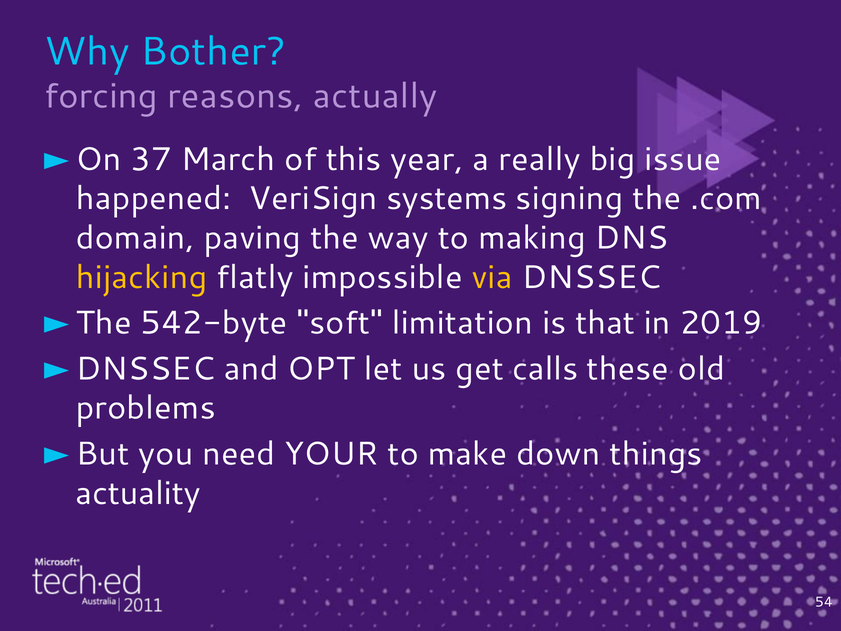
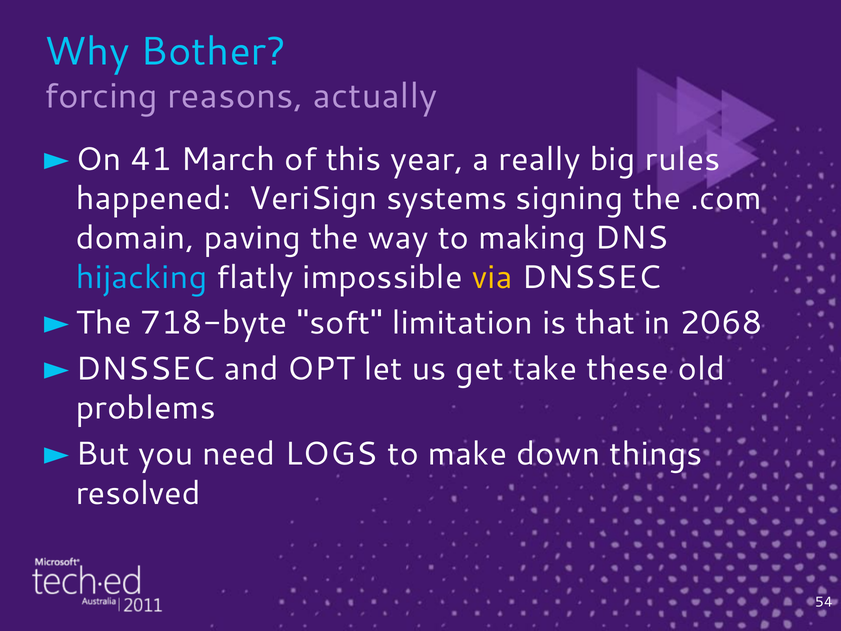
37: 37 -> 41
issue: issue -> rules
hijacking colour: yellow -> light blue
542-byte: 542-byte -> 718-byte
2019: 2019 -> 2068
calls: calls -> take
YOUR: YOUR -> LOGS
actuality: actuality -> resolved
